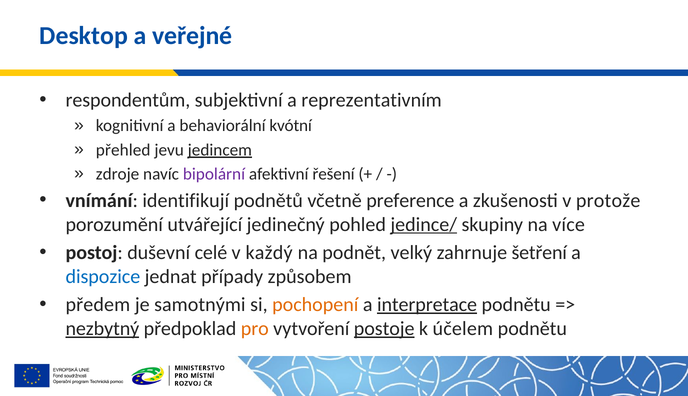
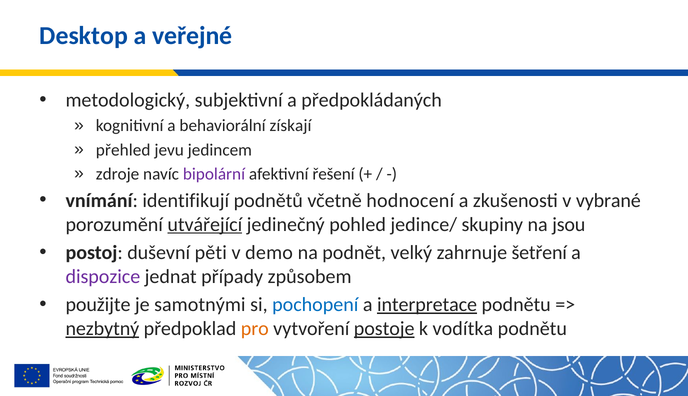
respondentům: respondentům -> metodologický
reprezentativním: reprezentativním -> předpokládaných
kvótní: kvótní -> získají
jedincem underline: present -> none
preference: preference -> hodnocení
protože: protože -> vybrané
utvářející underline: none -> present
jedince/ underline: present -> none
více: více -> jsou
celé: celé -> pěti
každý: každý -> demo
dispozice colour: blue -> purple
předem: předem -> použijte
pochopení colour: orange -> blue
účelem: účelem -> vodítka
